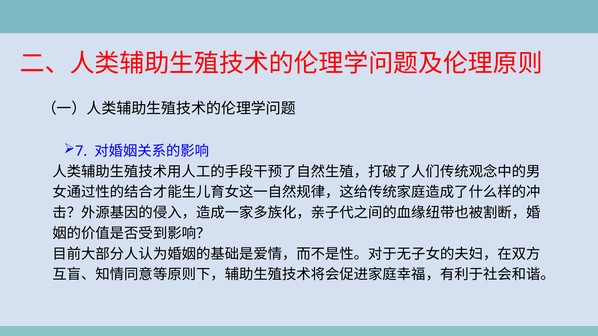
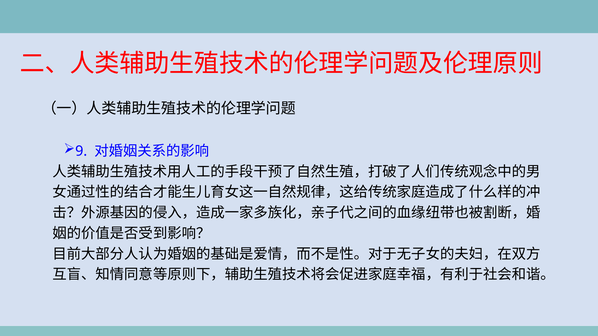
7: 7 -> 9
